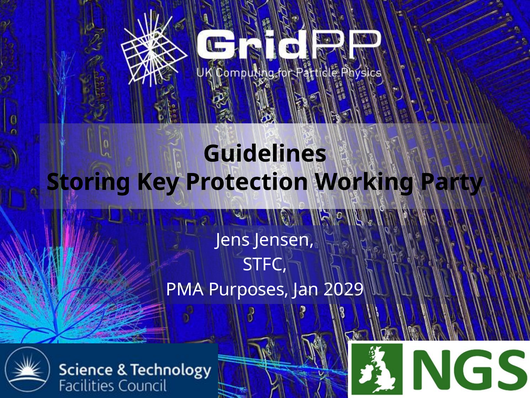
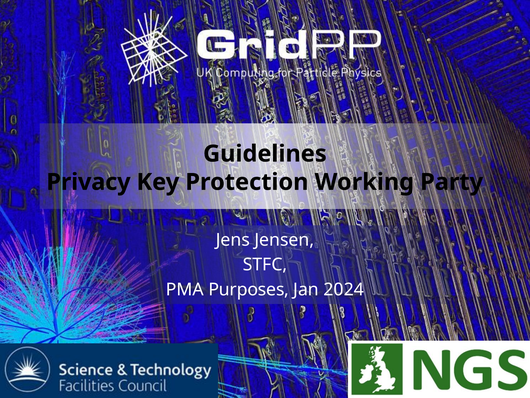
Storing: Storing -> Privacy
2029: 2029 -> 2024
